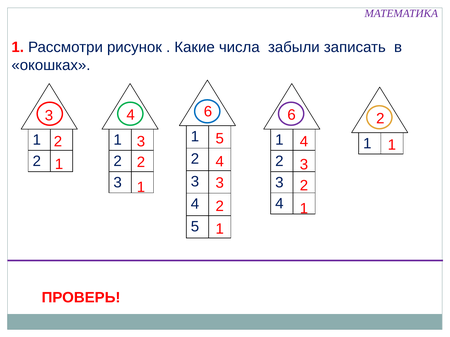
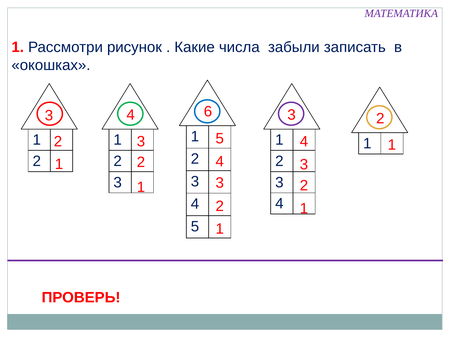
4 6: 6 -> 3
